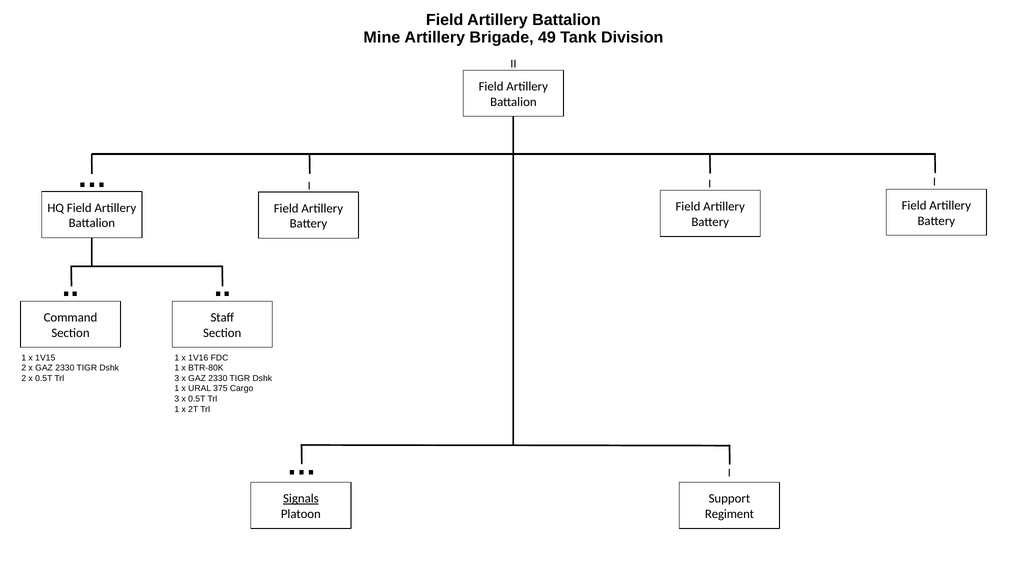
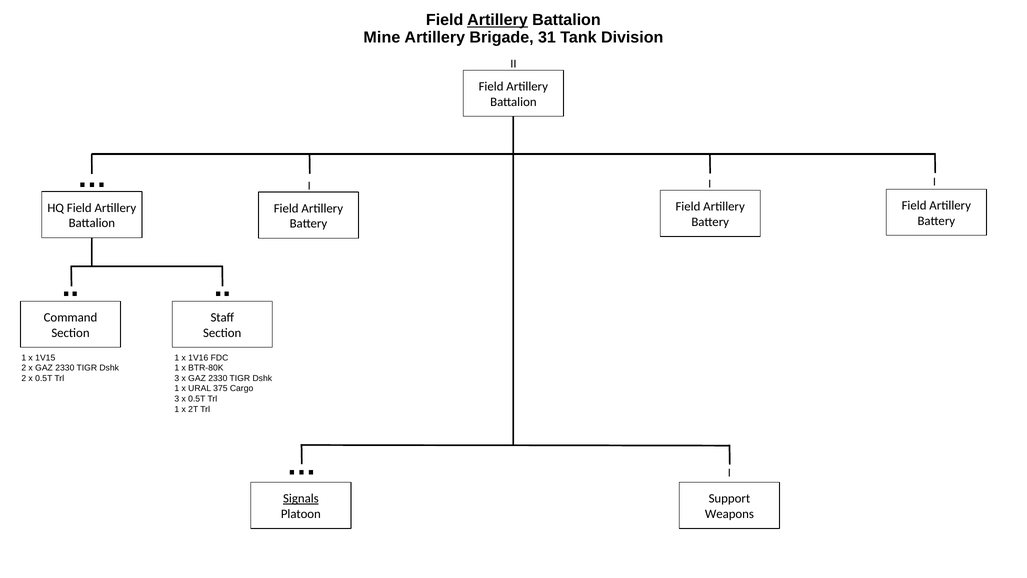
Artillery at (497, 20) underline: none -> present
49: 49 -> 31
Regiment: Regiment -> Weapons
